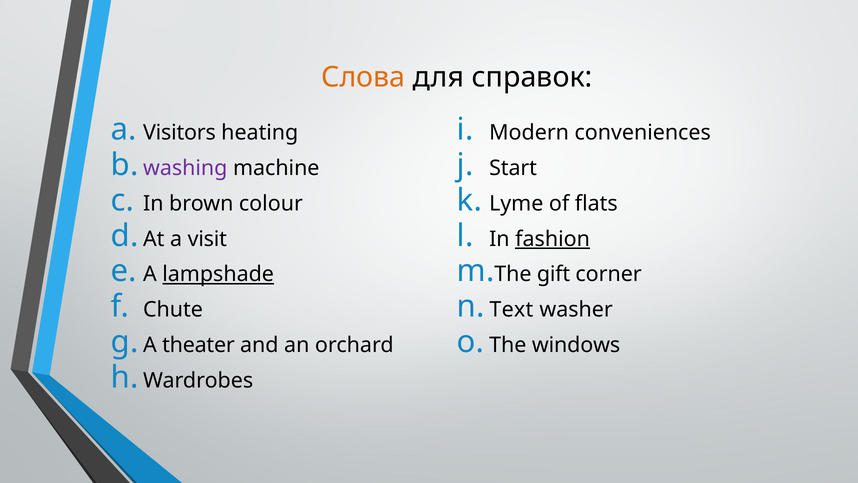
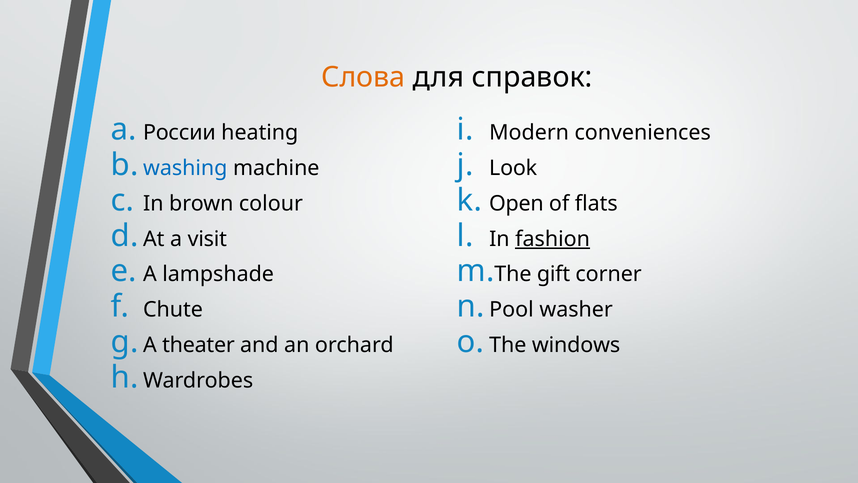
Visitors: Visitors -> России
washing colour: purple -> blue
Start: Start -> Look
Lyme: Lyme -> Open
lampshade underline: present -> none
Text: Text -> Pool
